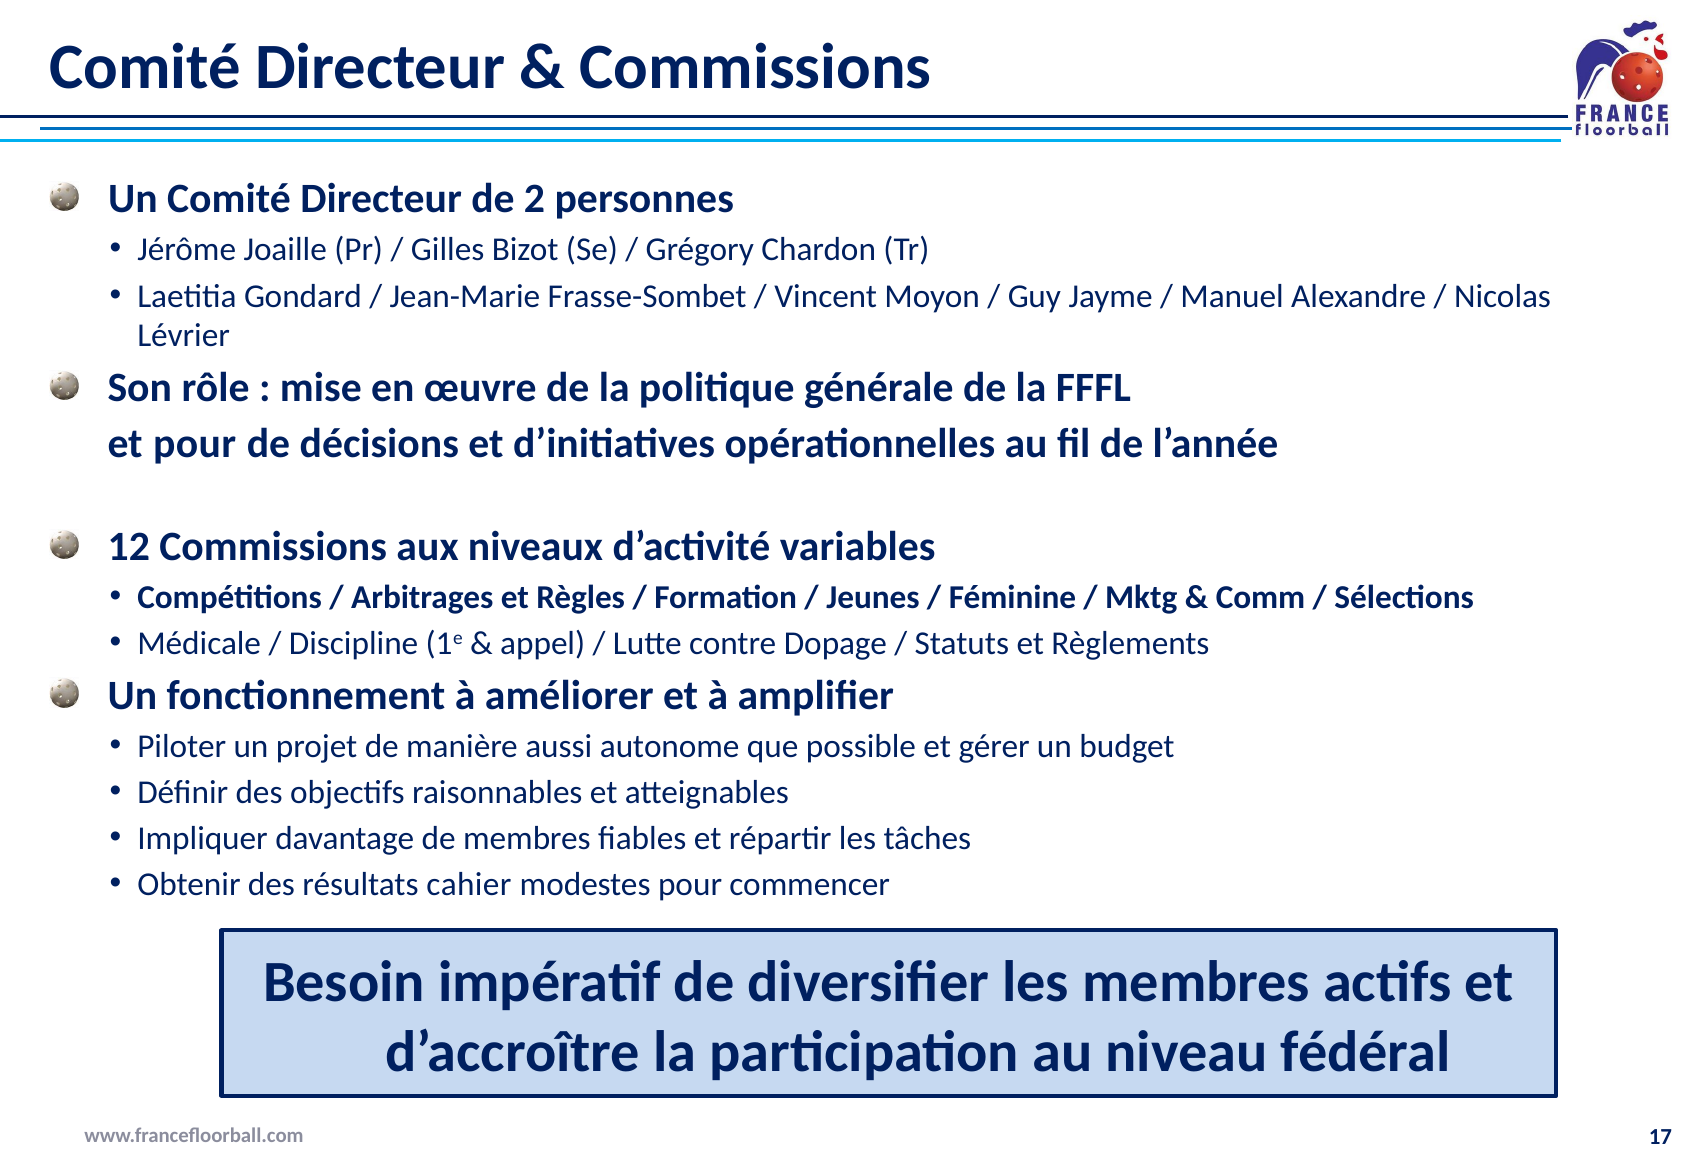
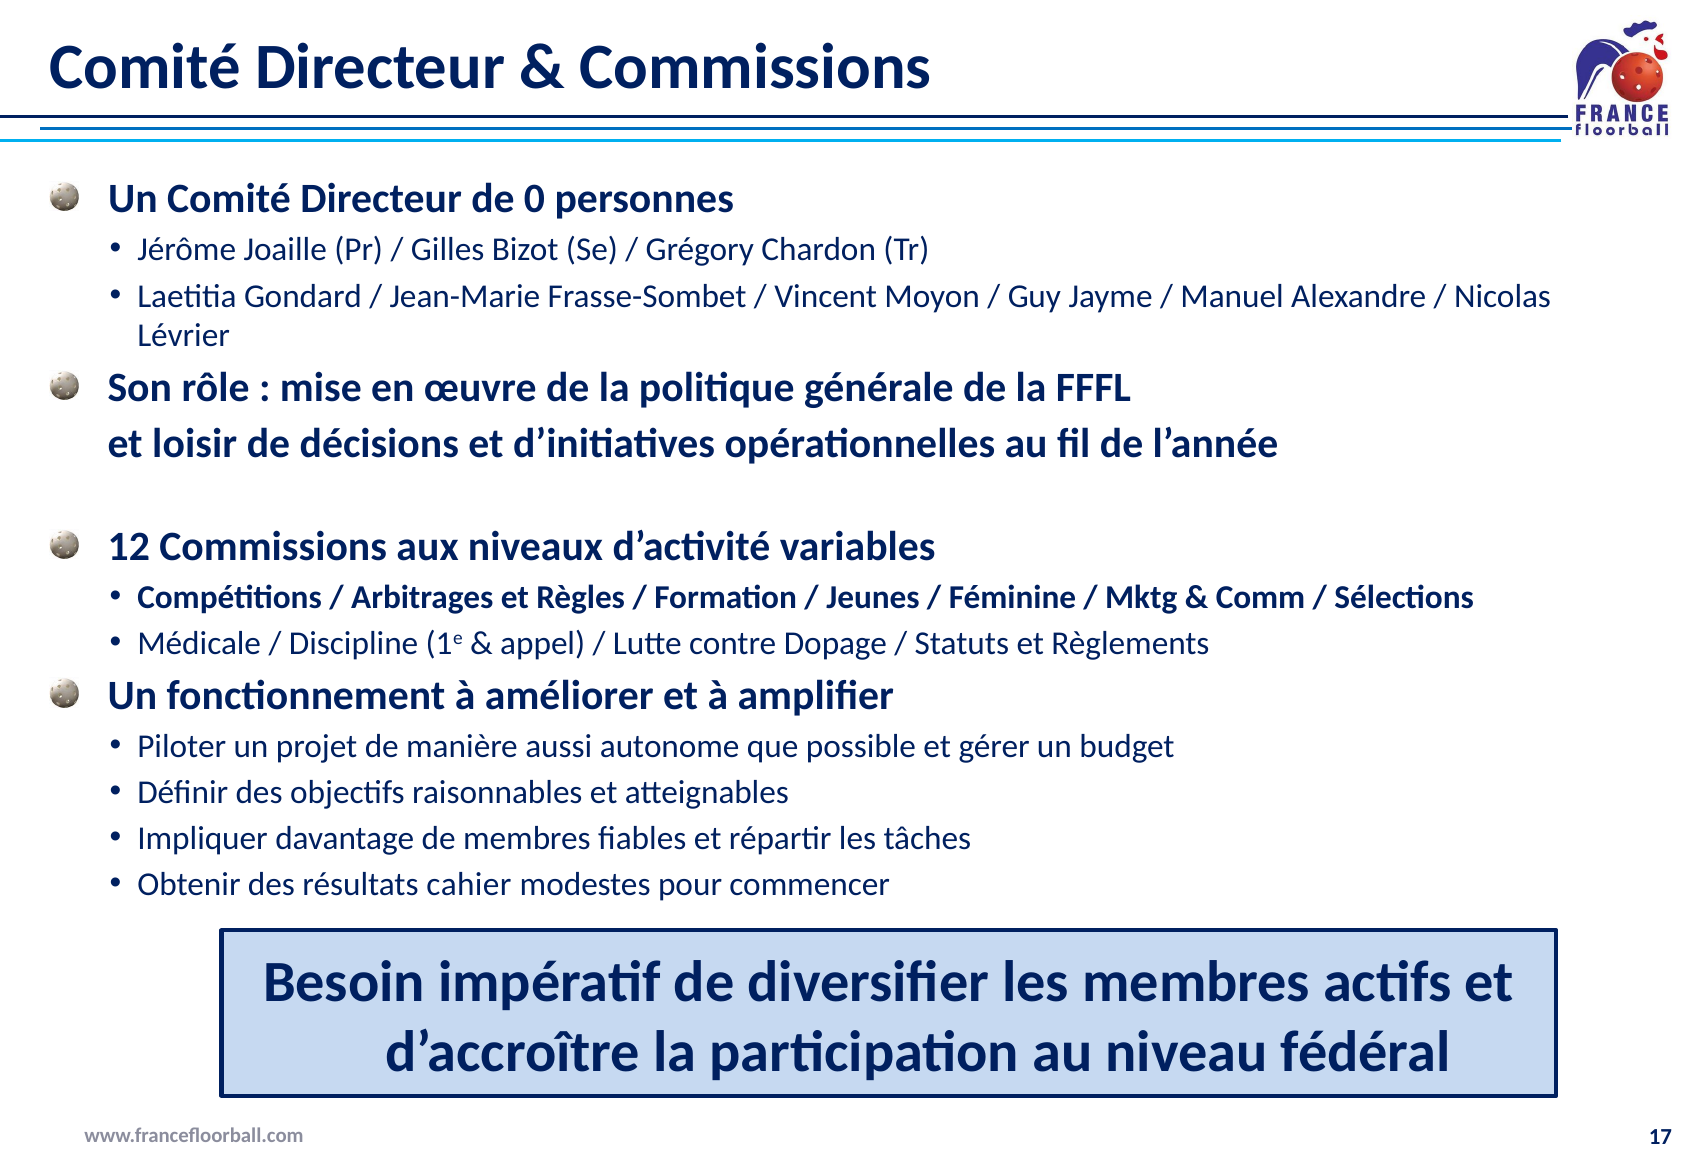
2: 2 -> 0
et pour: pour -> loisir
